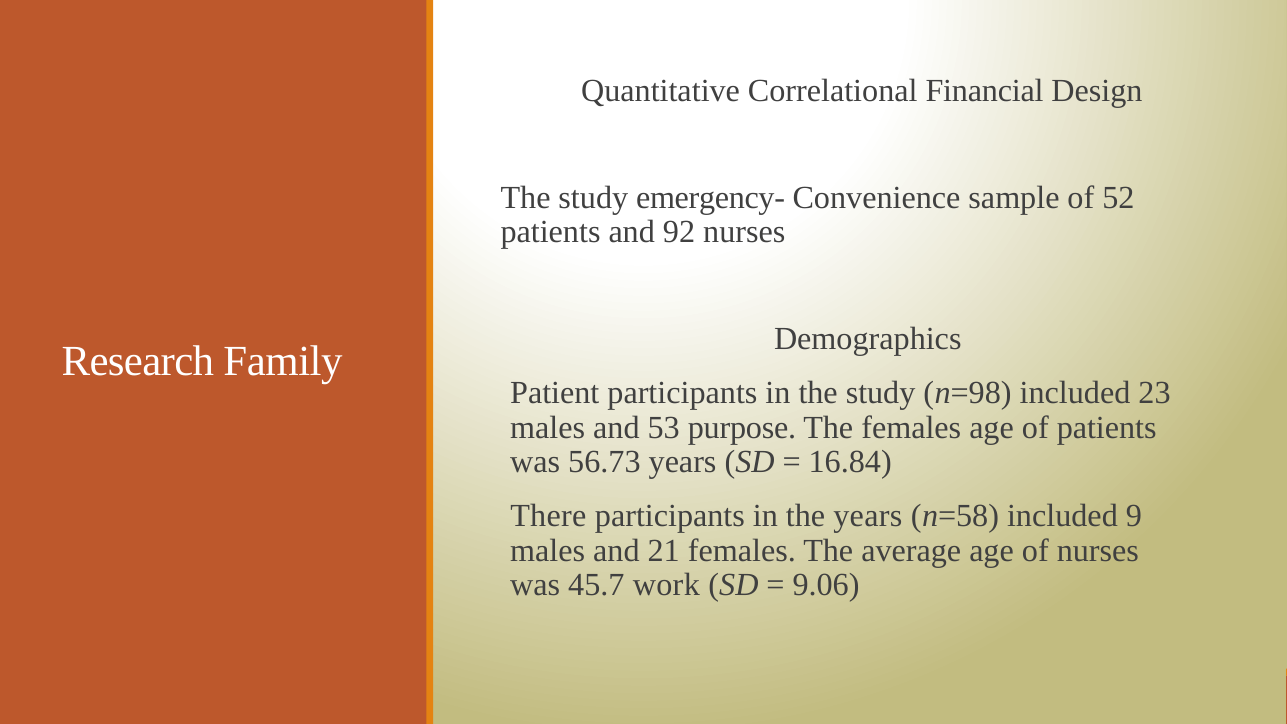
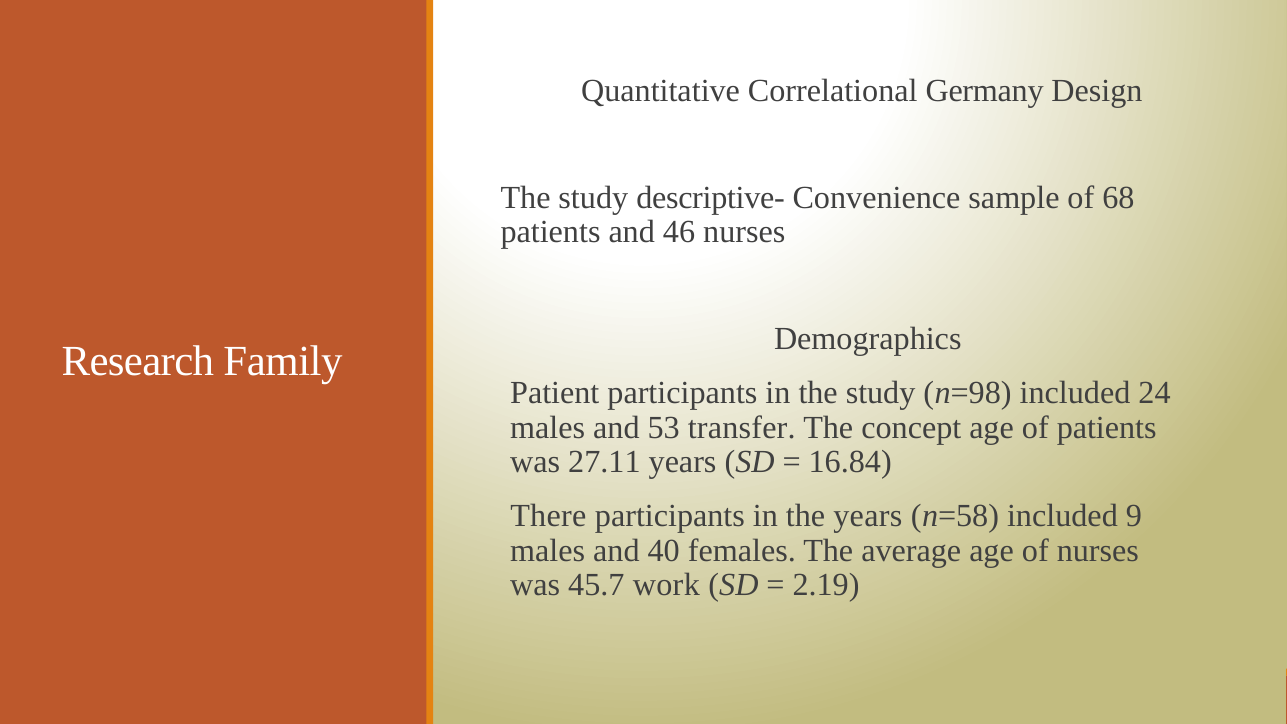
Financial: Financial -> Germany
emergency-: emergency- -> descriptive-
52: 52 -> 68
92: 92 -> 46
23: 23 -> 24
purpose: purpose -> transfer
The females: females -> concept
56.73: 56.73 -> 27.11
21: 21 -> 40
9.06: 9.06 -> 2.19
